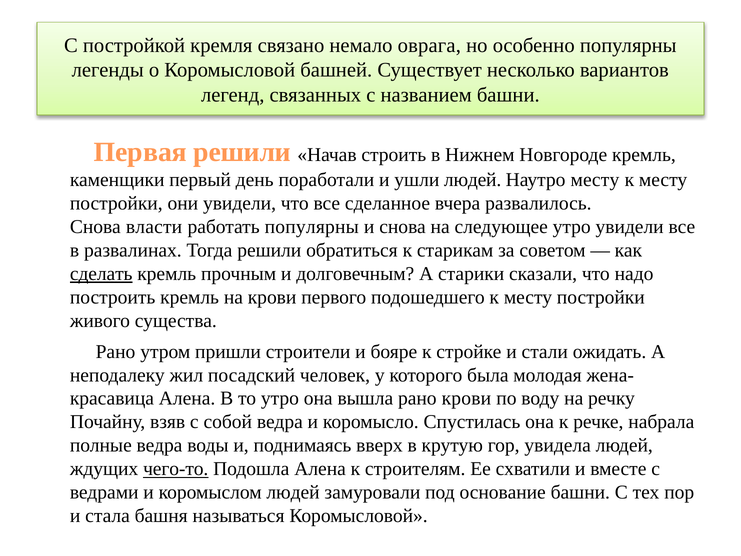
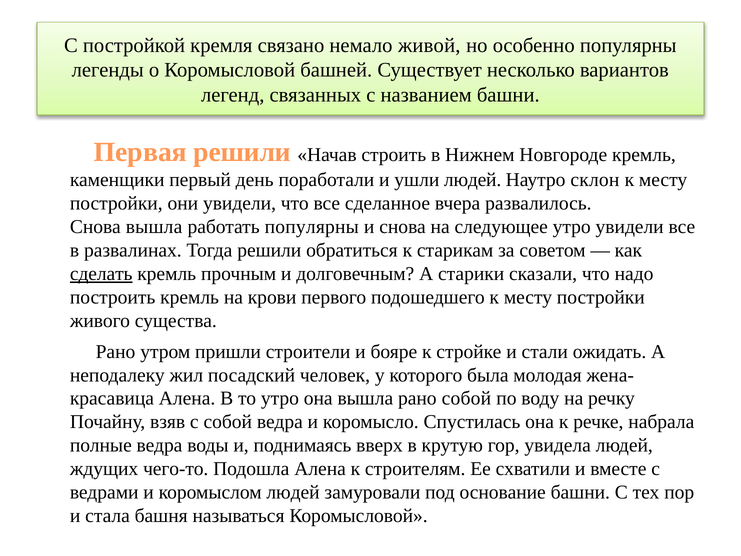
оврага: оврага -> живой
Наутро месту: месту -> склон
Снова власти: власти -> вышла
рано крови: крови -> собой
чего-то underline: present -> none
